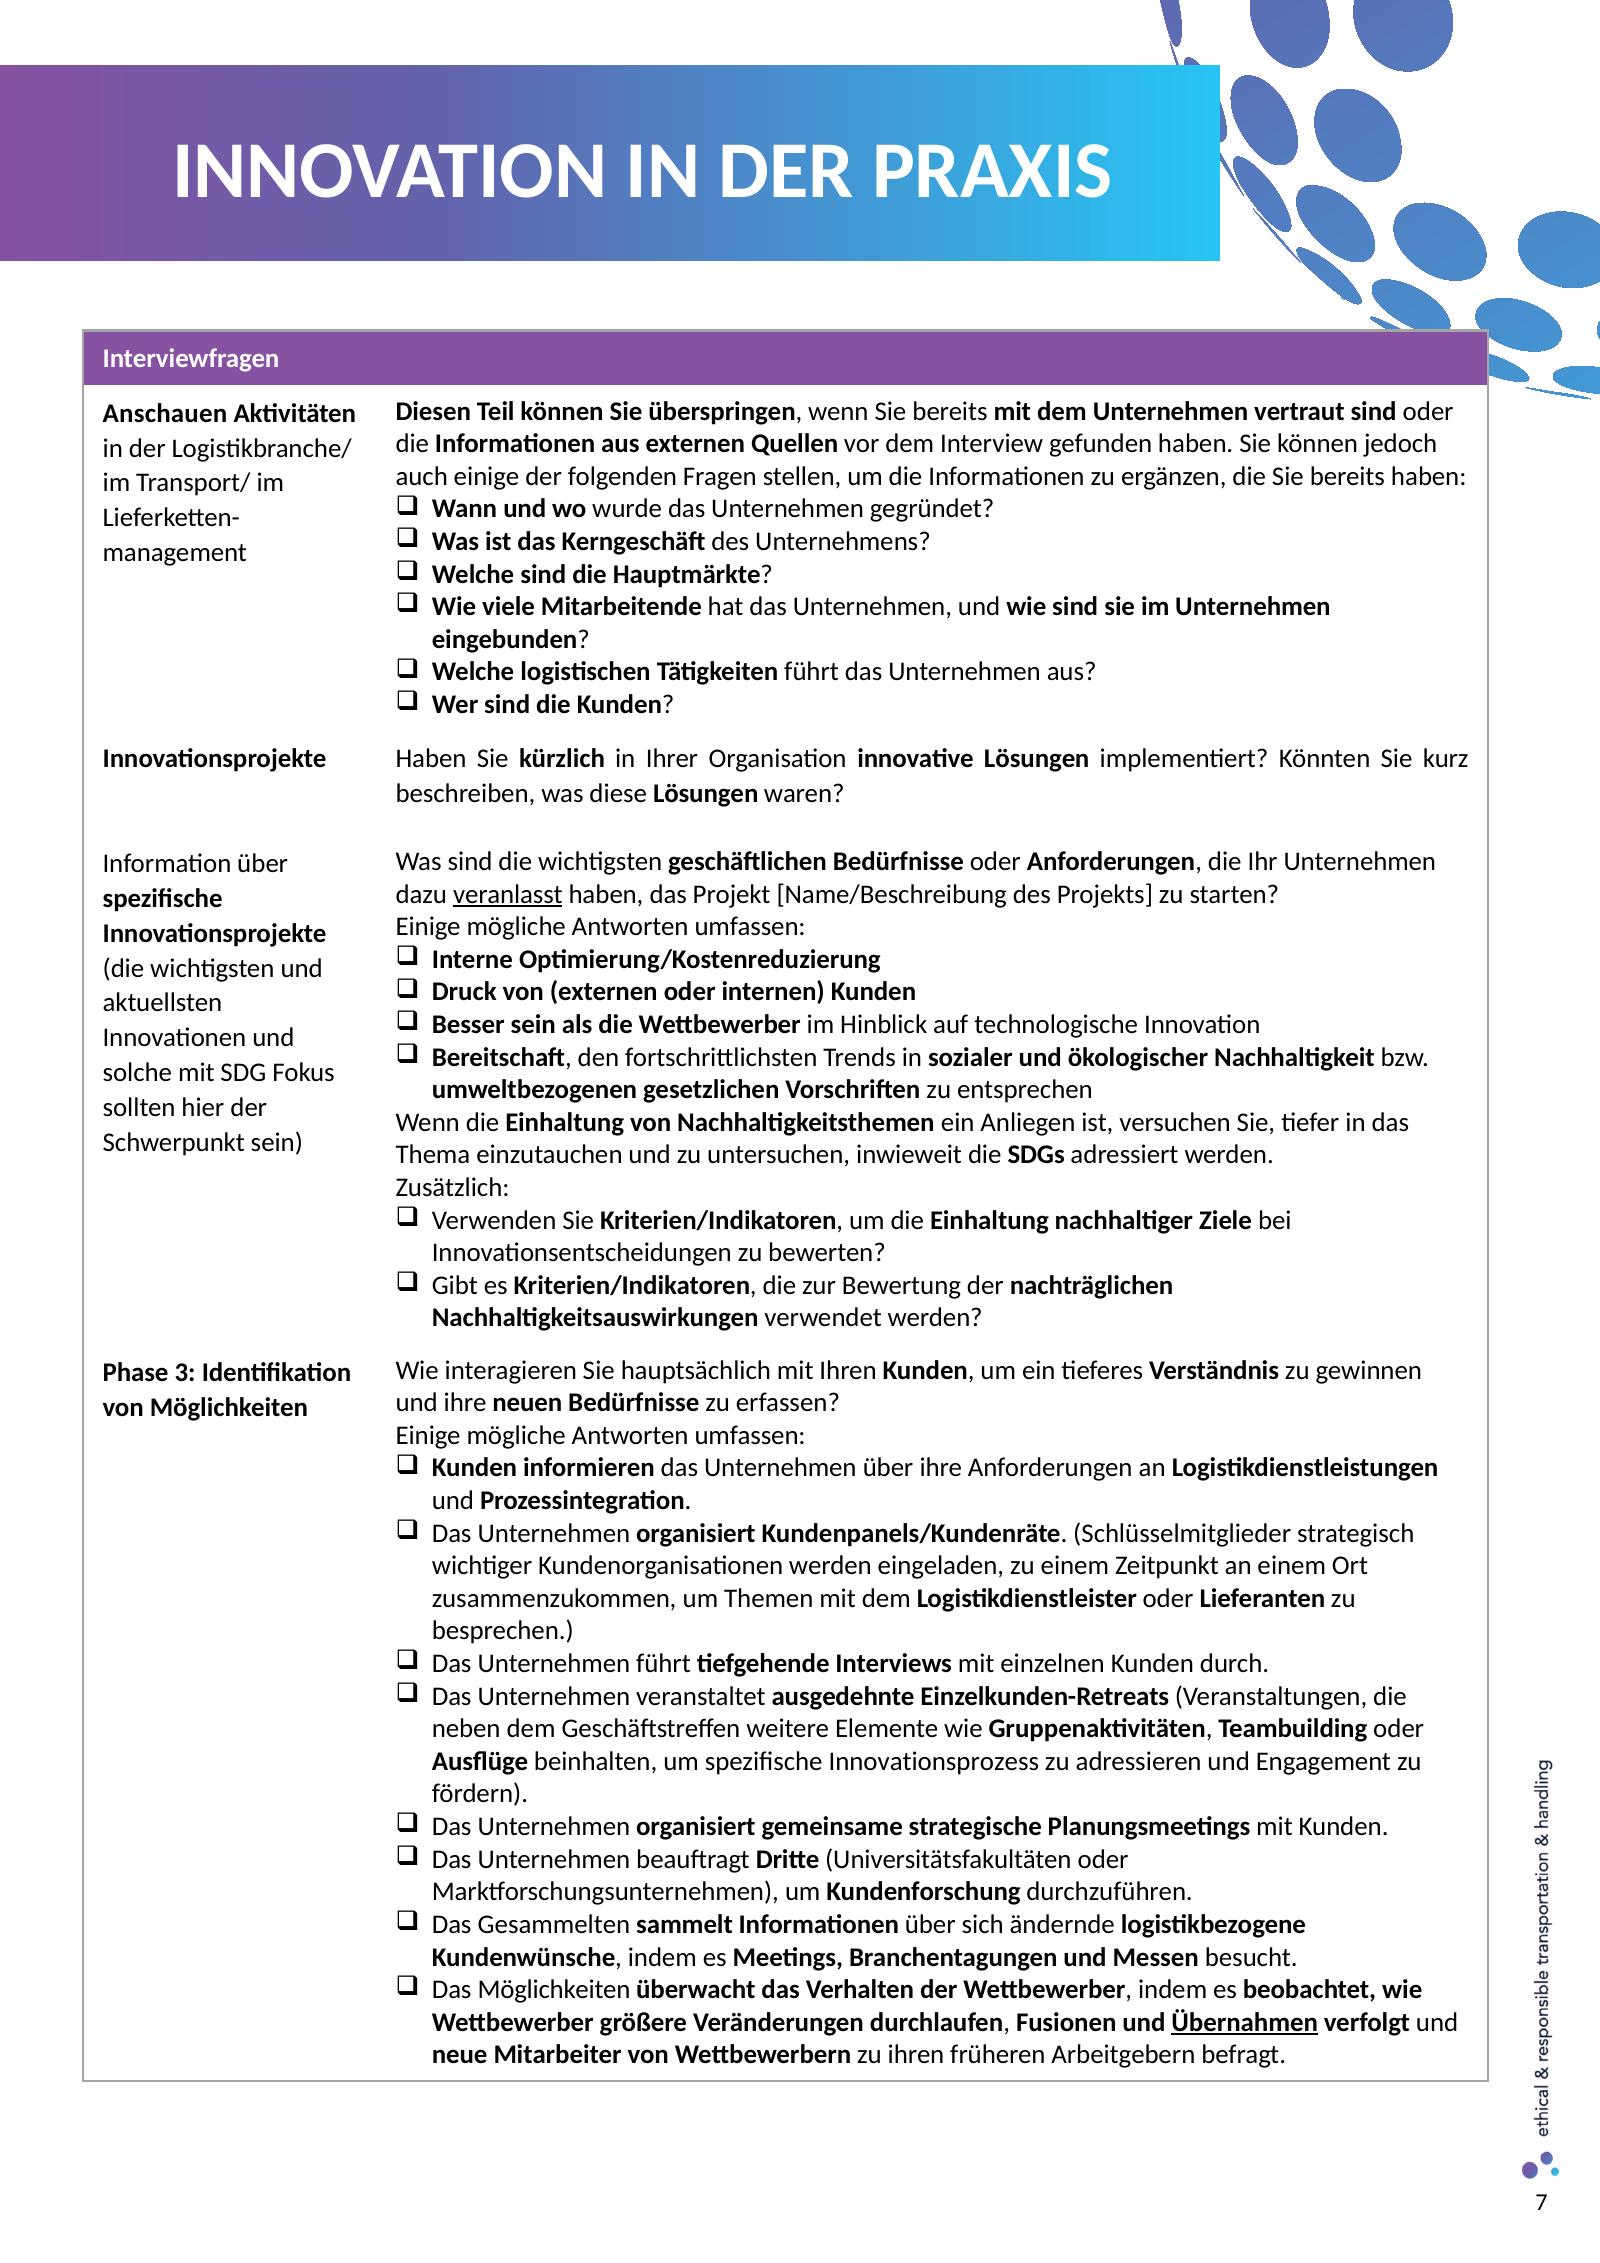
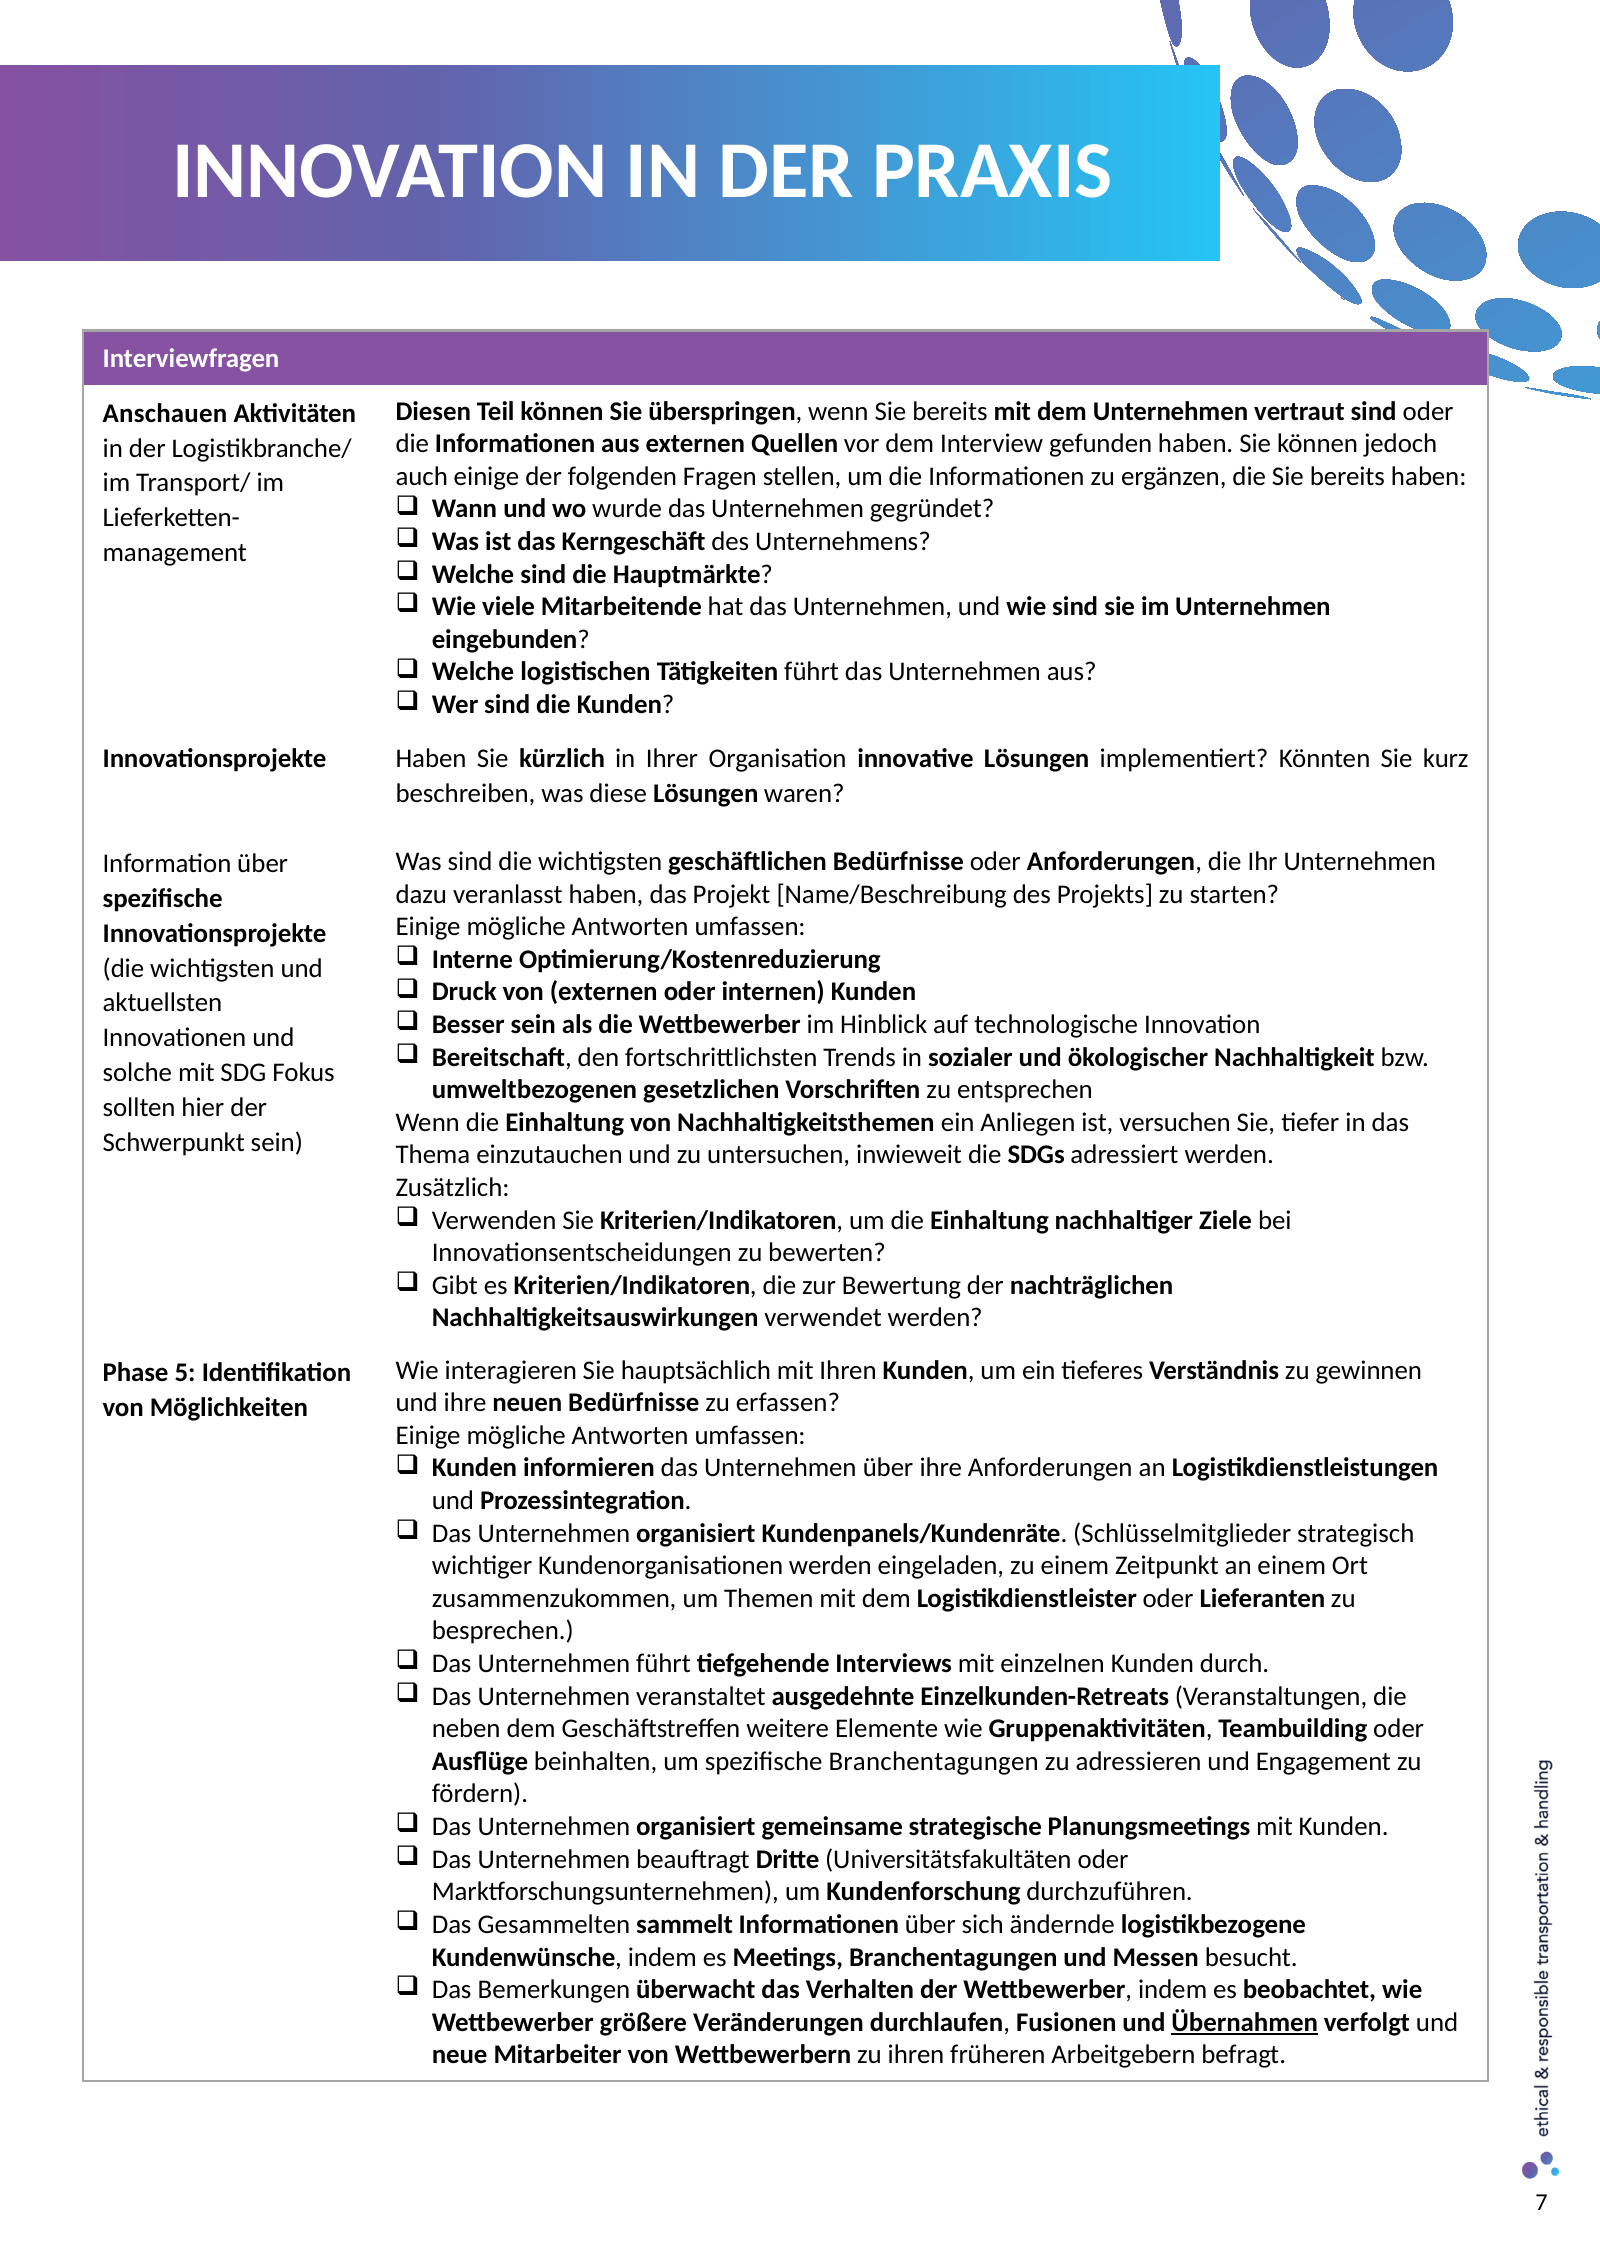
veranlasst underline: present -> none
3: 3 -> 5
spezifische Innovationsprozess: Innovationsprozess -> Branchentagungen
Das Möglichkeiten: Möglichkeiten -> Bemerkungen
